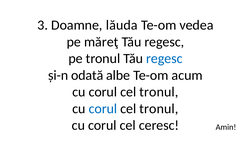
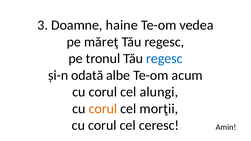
lăuda: lăuda -> haine
tronul at (159, 92): tronul -> alungi
corul at (103, 109) colour: blue -> orange
tronul at (159, 109): tronul -> morţii
